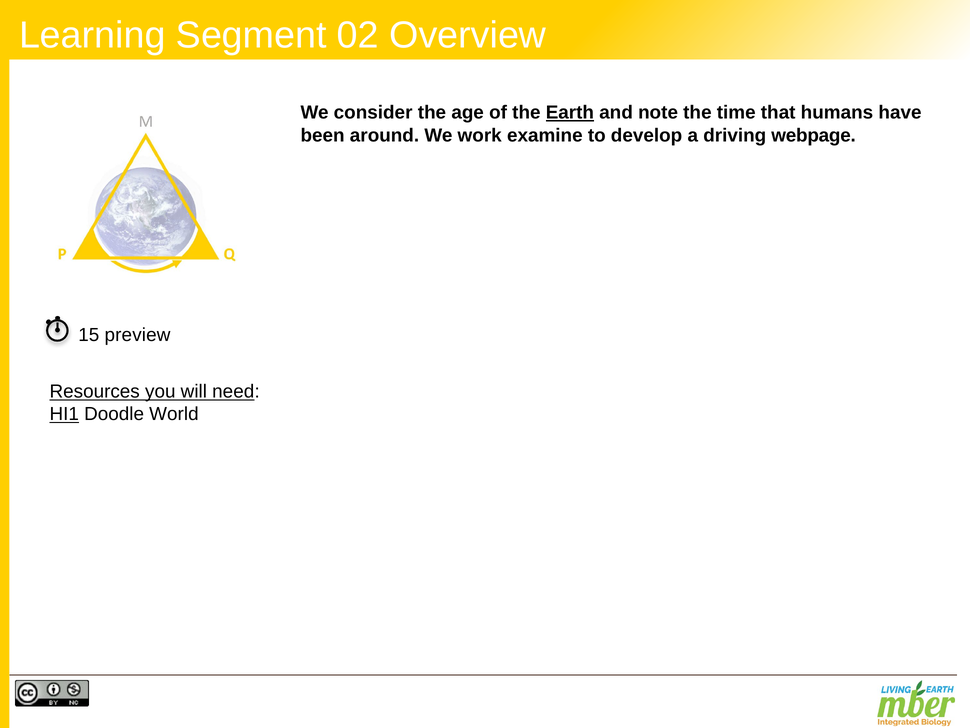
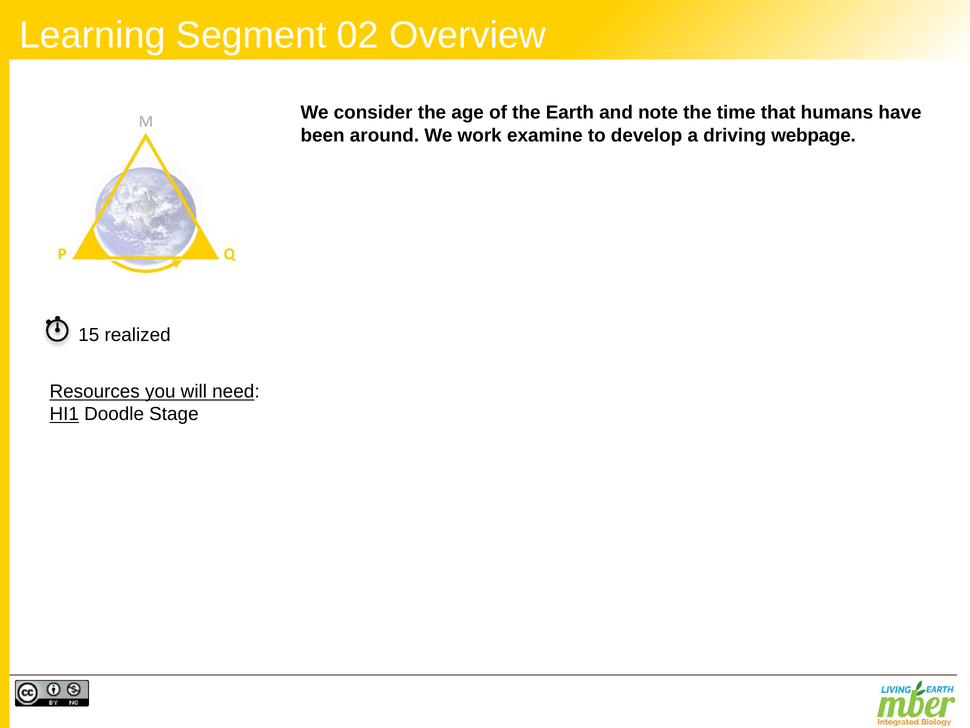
Earth underline: present -> none
preview: preview -> realized
World: World -> Stage
